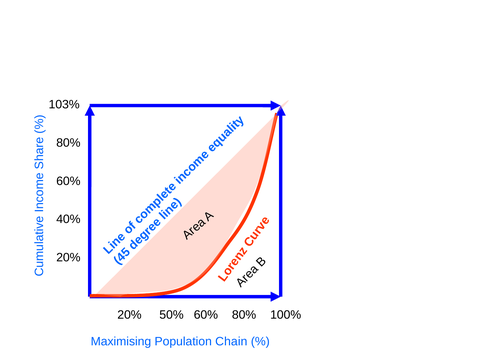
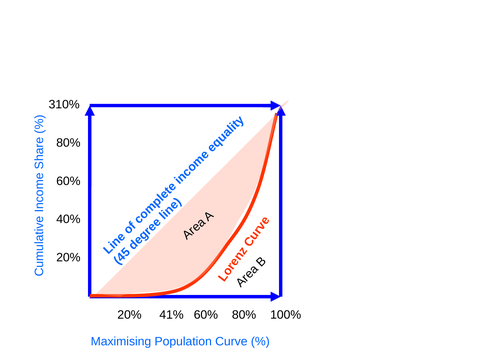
103%: 103% -> 310%
50%: 50% -> 41%
Chain: Chain -> Curve
